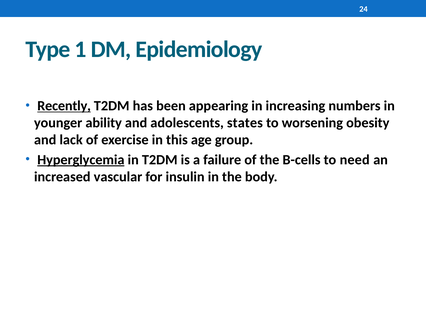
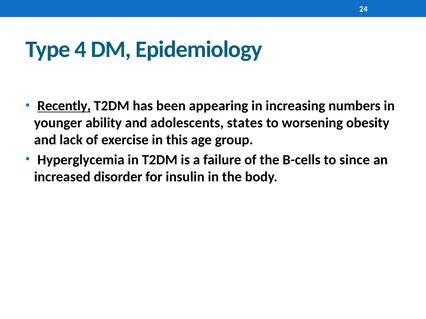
1: 1 -> 4
Hyperglycemia underline: present -> none
need: need -> since
vascular: vascular -> disorder
